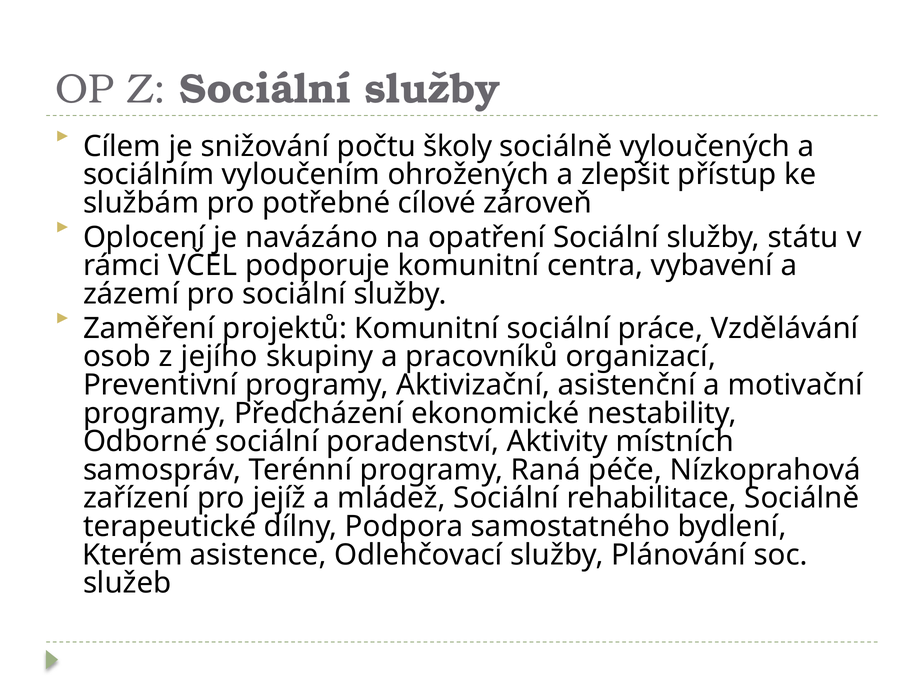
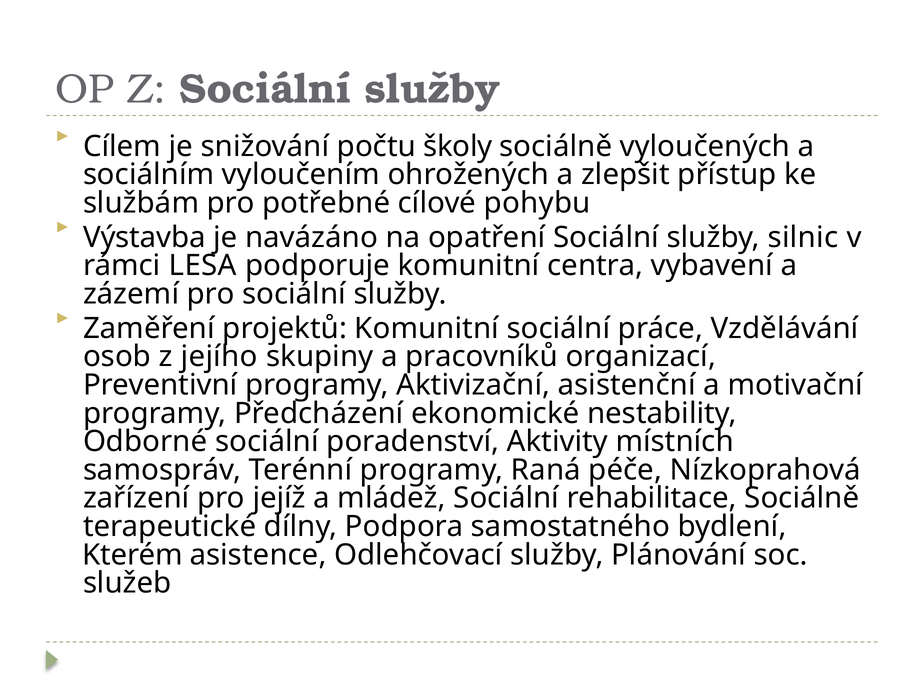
zároveň: zároveň -> pohybu
Oplocení: Oplocení -> Výstavba
státu: státu -> silnic
VČEL: VČEL -> LESA
